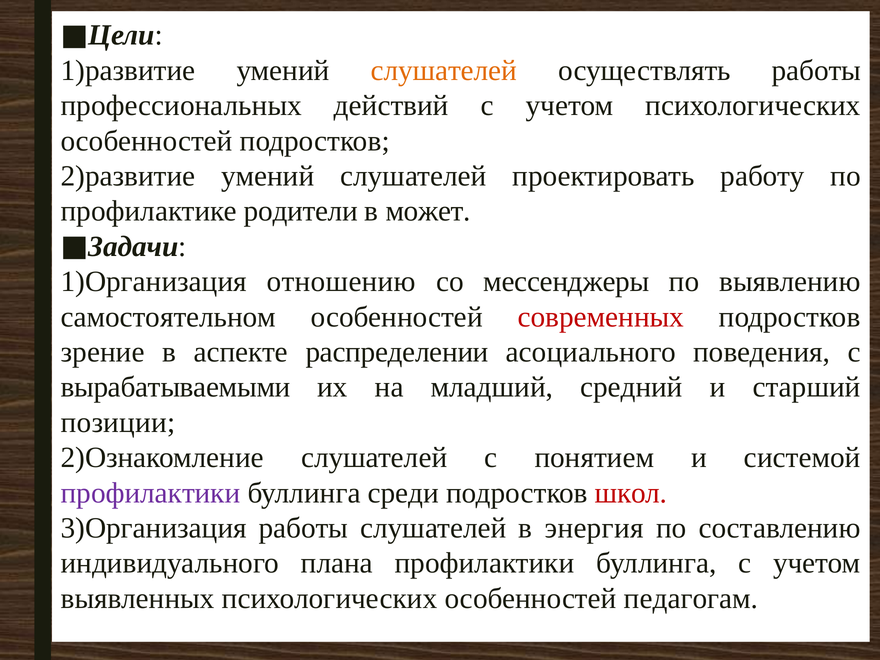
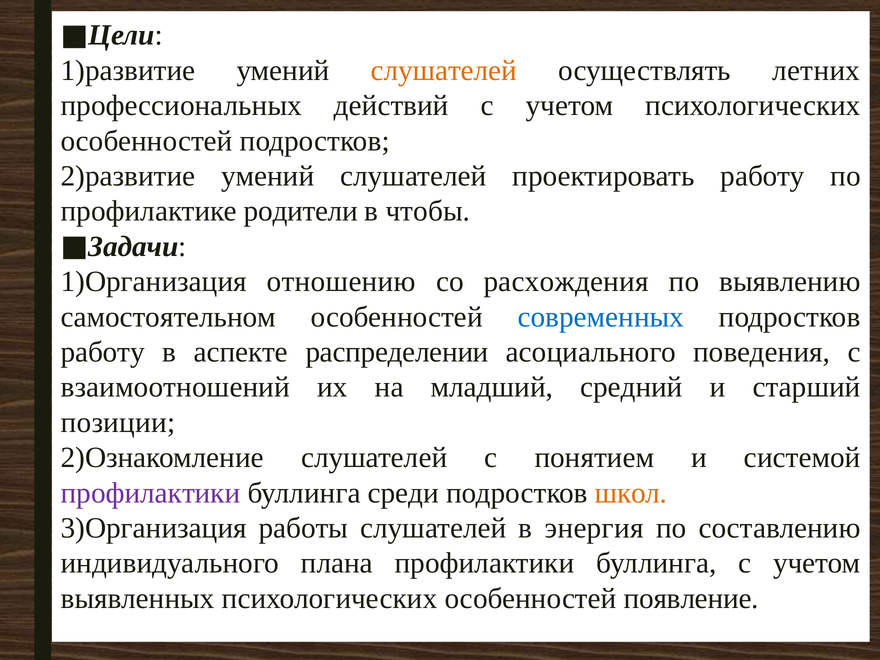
осуществлять работы: работы -> летних
может: может -> чтобы
мессенджеры: мессенджеры -> расхождения
современных colour: red -> blue
зрение at (103, 352): зрение -> работу
вырабатываемыми: вырабатываемыми -> взаимоотношений
школ colour: red -> orange
педагогам: педагогам -> появление
